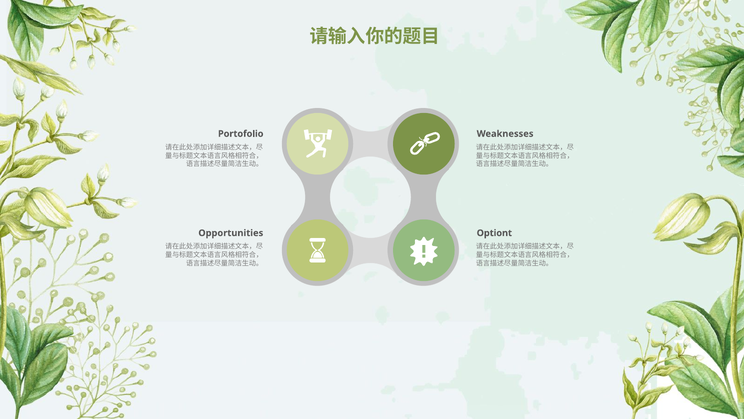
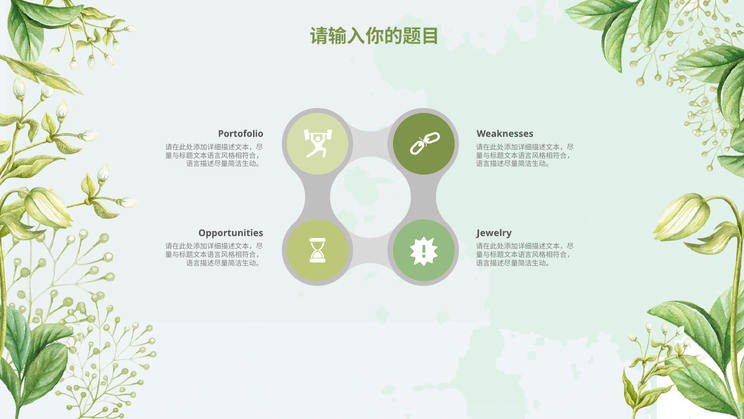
Optiont: Optiont -> Jewelry
